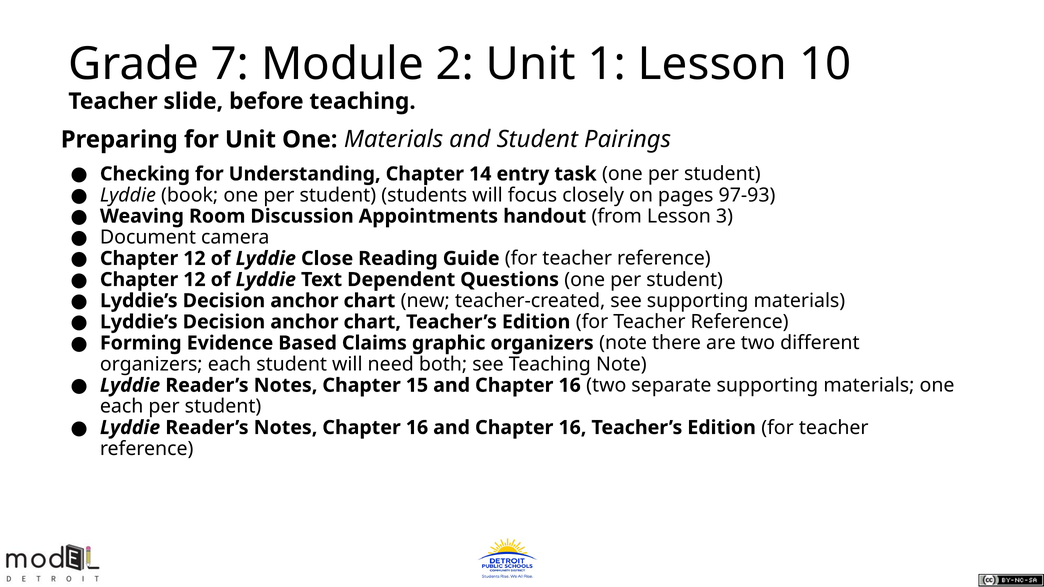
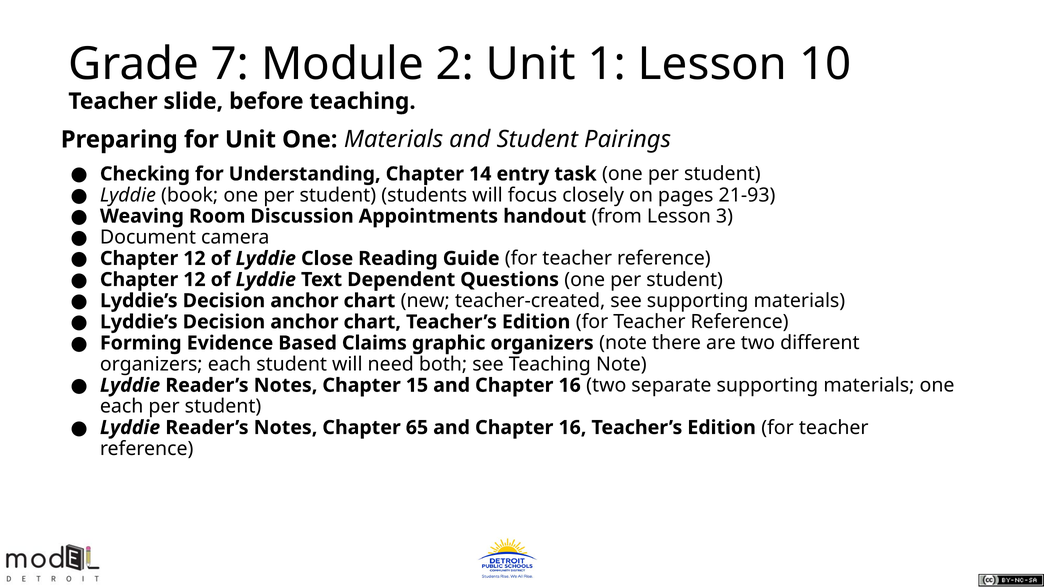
97-93: 97-93 -> 21-93
Notes Chapter 16: 16 -> 65
